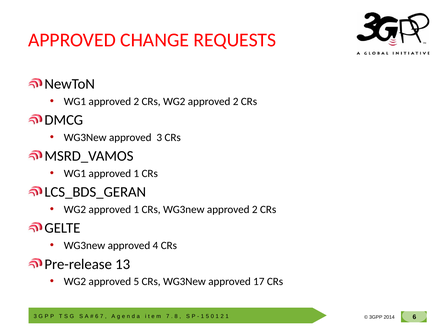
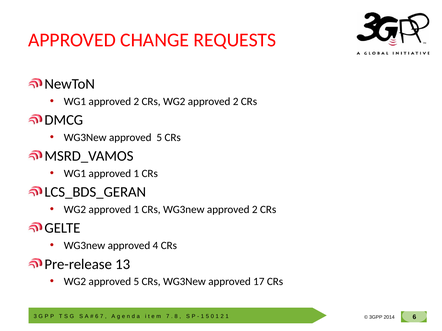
WG3New approved 3: 3 -> 5
